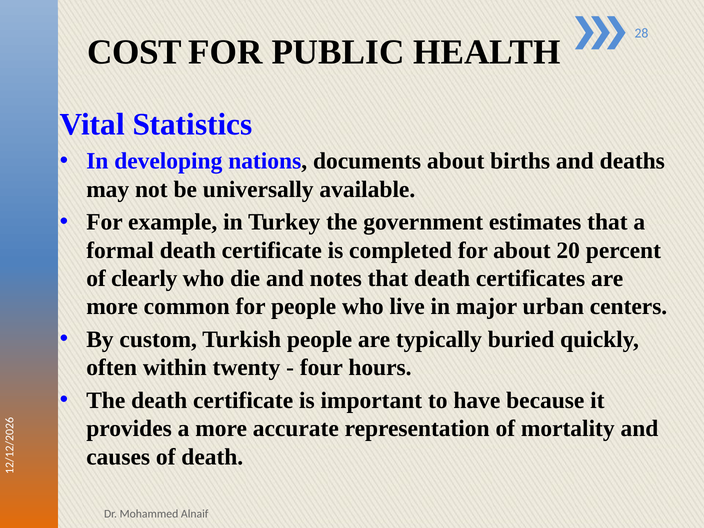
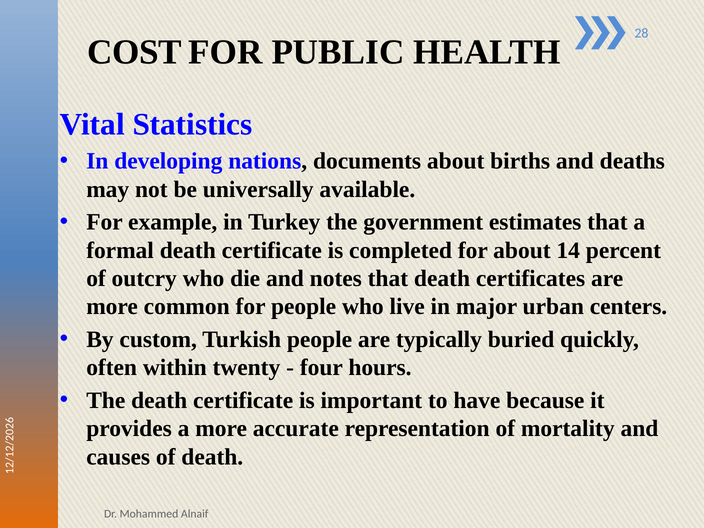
20: 20 -> 14
clearly: clearly -> outcry
